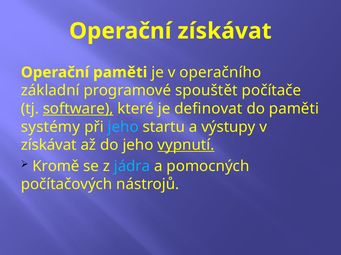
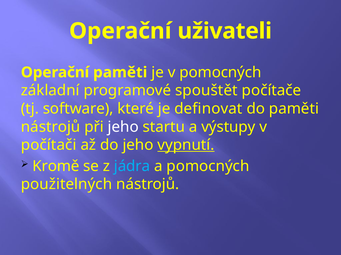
Operační získávat: získávat -> uživateli
v operačního: operačního -> pomocných
software underline: present -> none
systémy at (51, 127): systémy -> nástrojů
jeho at (123, 127) colour: light blue -> white
získávat at (49, 145): získávat -> počítači
počítačových: počítačových -> použitelných
